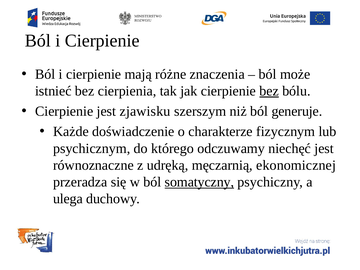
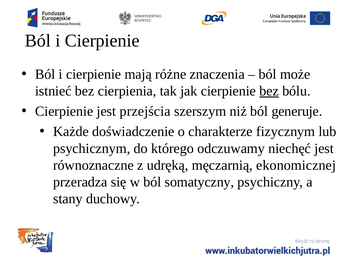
zjawisku: zjawisku -> przejścia
somatyczny underline: present -> none
ulega: ulega -> stany
